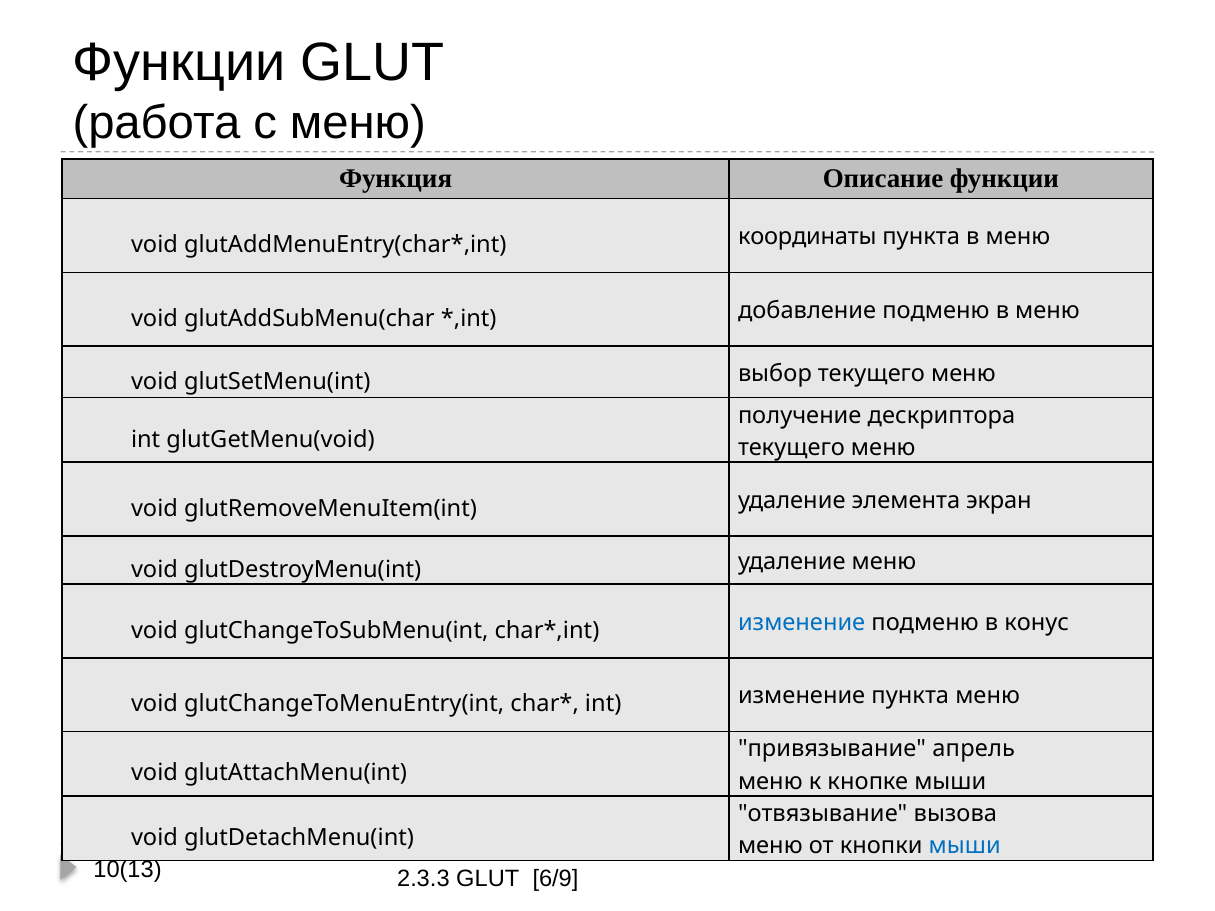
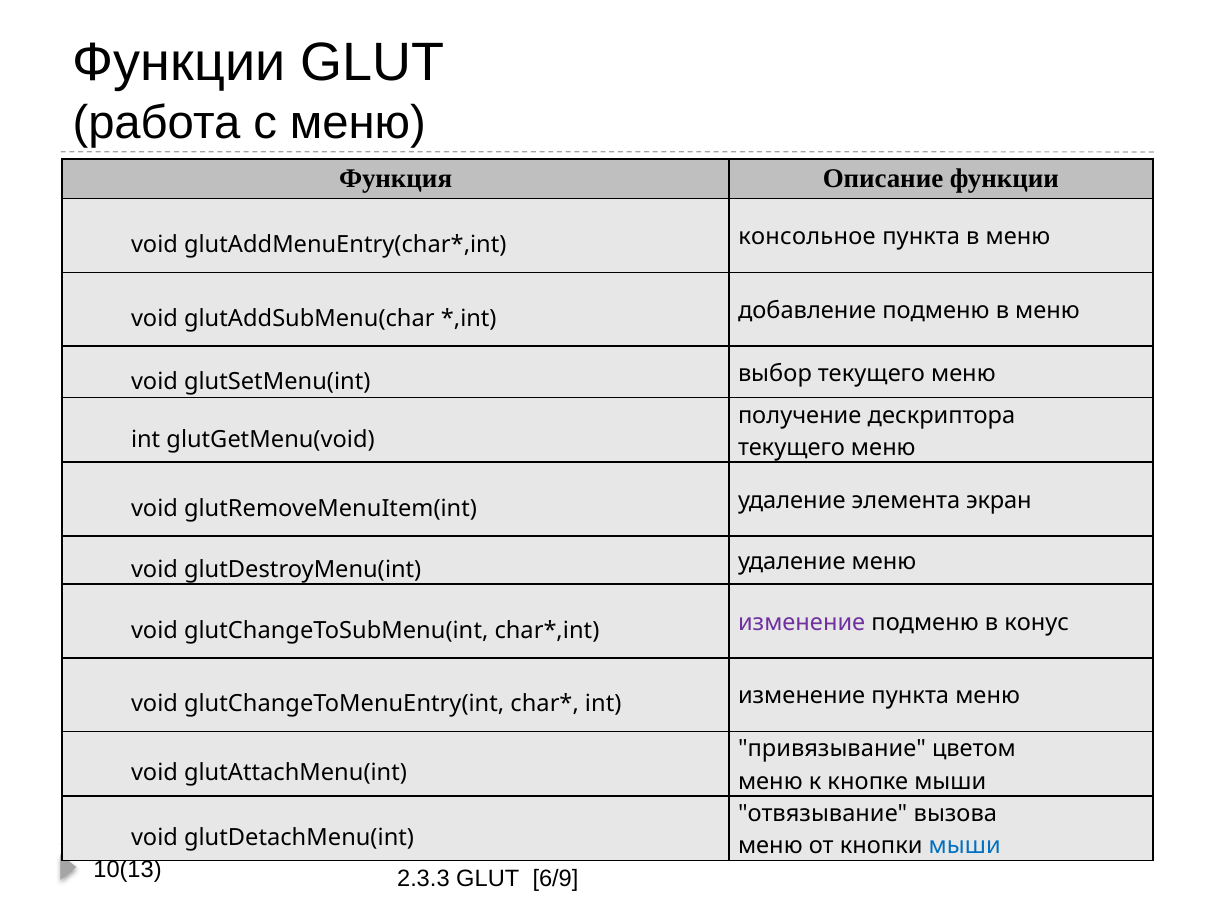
координаты: координаты -> консольное
изменение at (802, 623) colour: blue -> purple
апрель: апрель -> цветом
